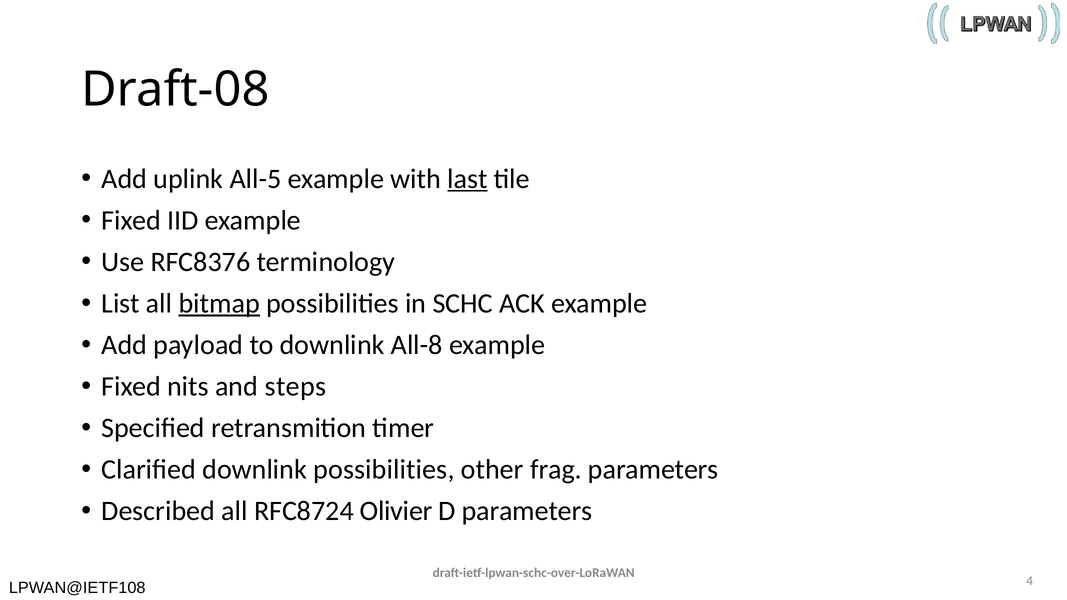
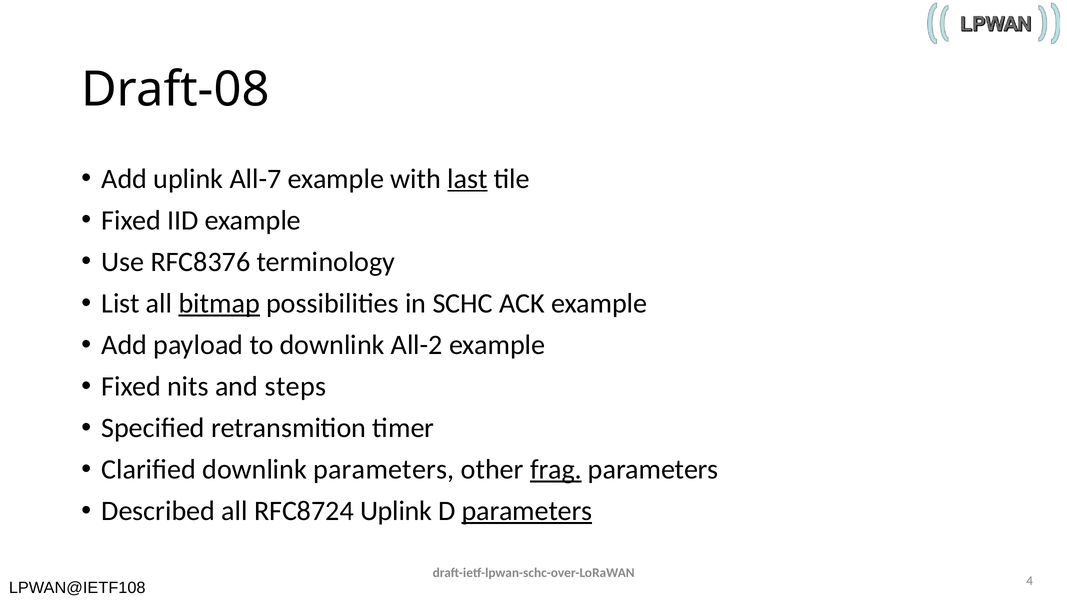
All-5: All-5 -> All-7
All-8: All-8 -> All-2
downlink possibilities: possibilities -> parameters
frag underline: none -> present
RFC8724 Olivier: Olivier -> Uplink
parameters at (527, 511) underline: none -> present
